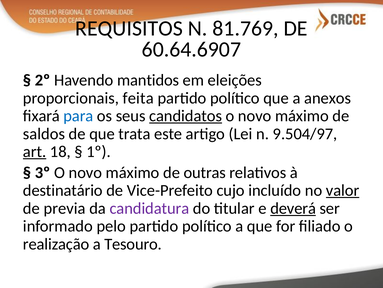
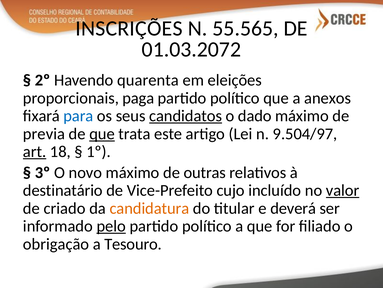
REQUISITOS: REQUISITOS -> INSCRIÇÕES
81.769: 81.769 -> 55.565
60.64.6907: 60.64.6907 -> 01.03.2072
mantidos: mantidos -> quarenta
feita: feita -> paga
novo at (255, 116): novo -> dado
saldos: saldos -> previa
que at (102, 133) underline: none -> present
previa: previa -> criado
candidatura colour: purple -> orange
deverá underline: present -> none
pelo underline: none -> present
realização: realização -> obrigação
